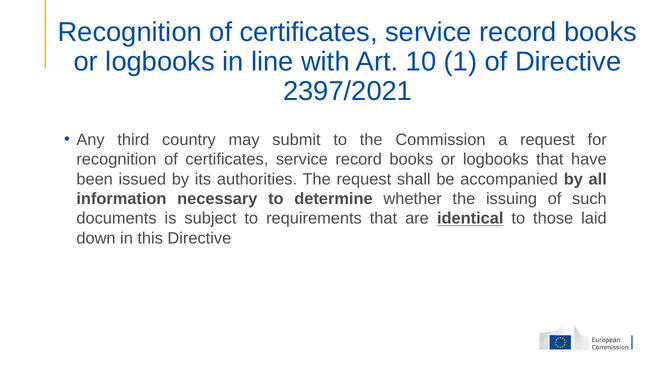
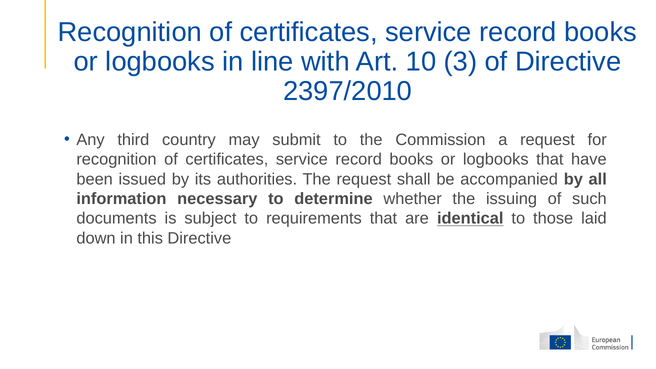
1: 1 -> 3
2397/2021: 2397/2021 -> 2397/2010
